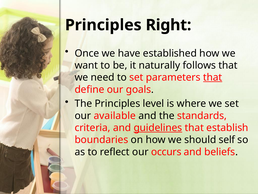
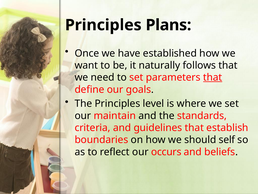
Right: Right -> Plans
available: available -> maintain
guidelines underline: present -> none
